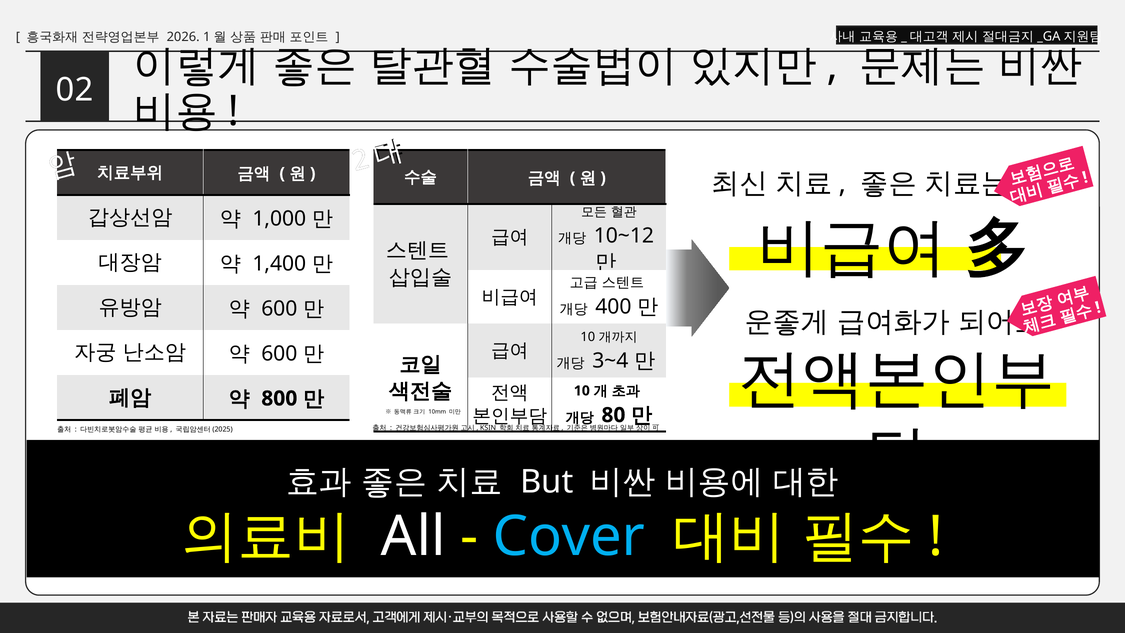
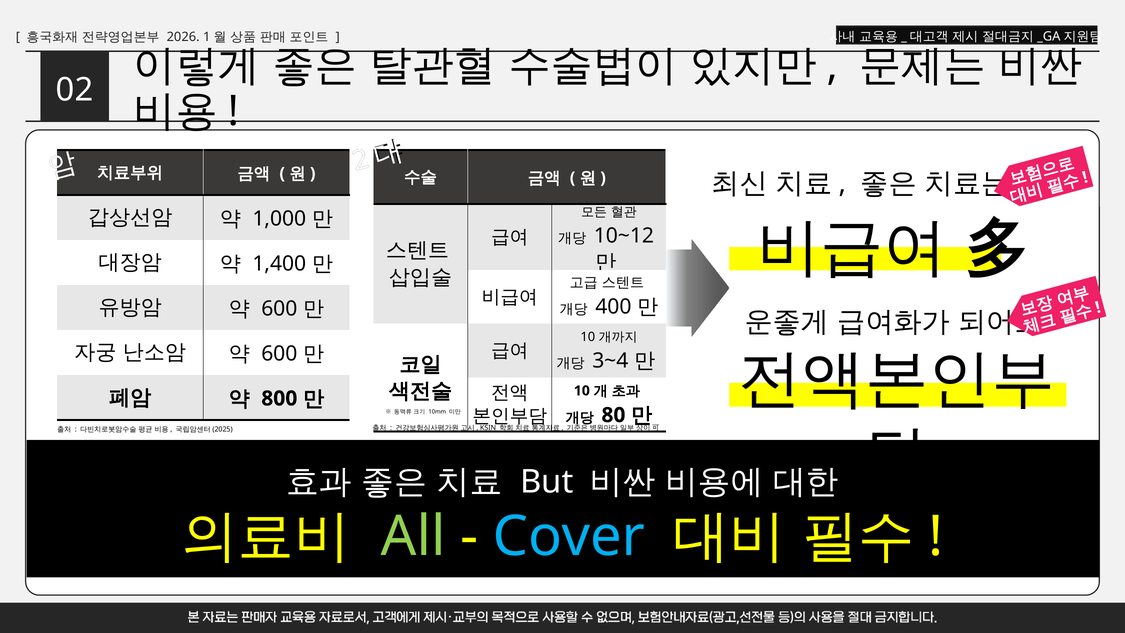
All colour: white -> light green
